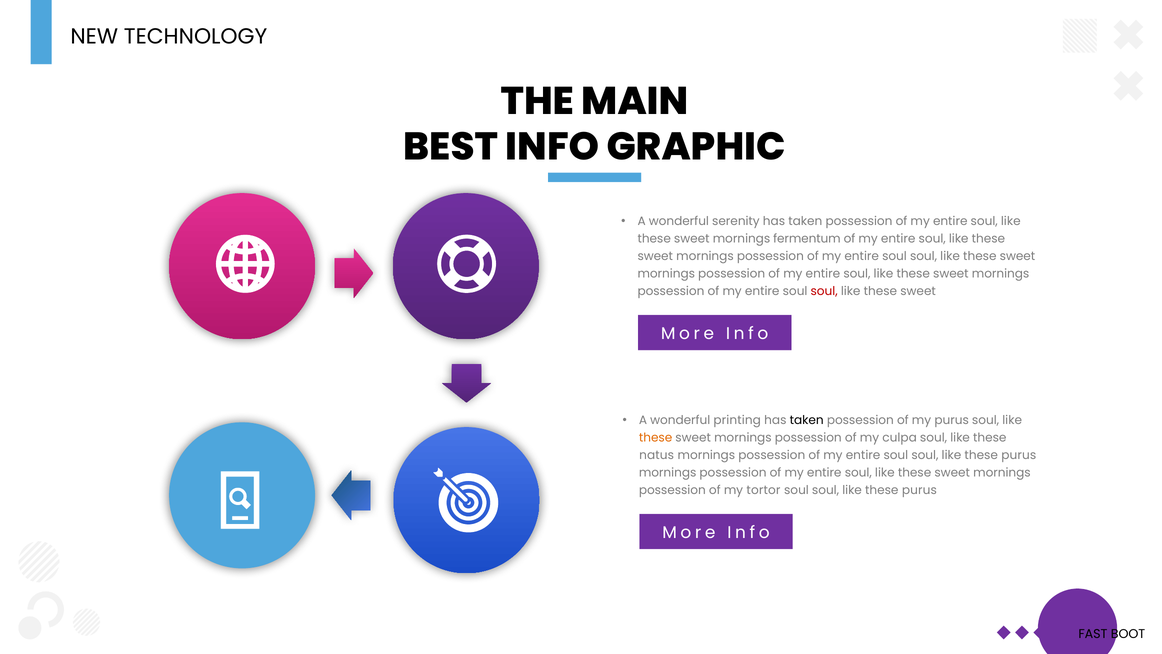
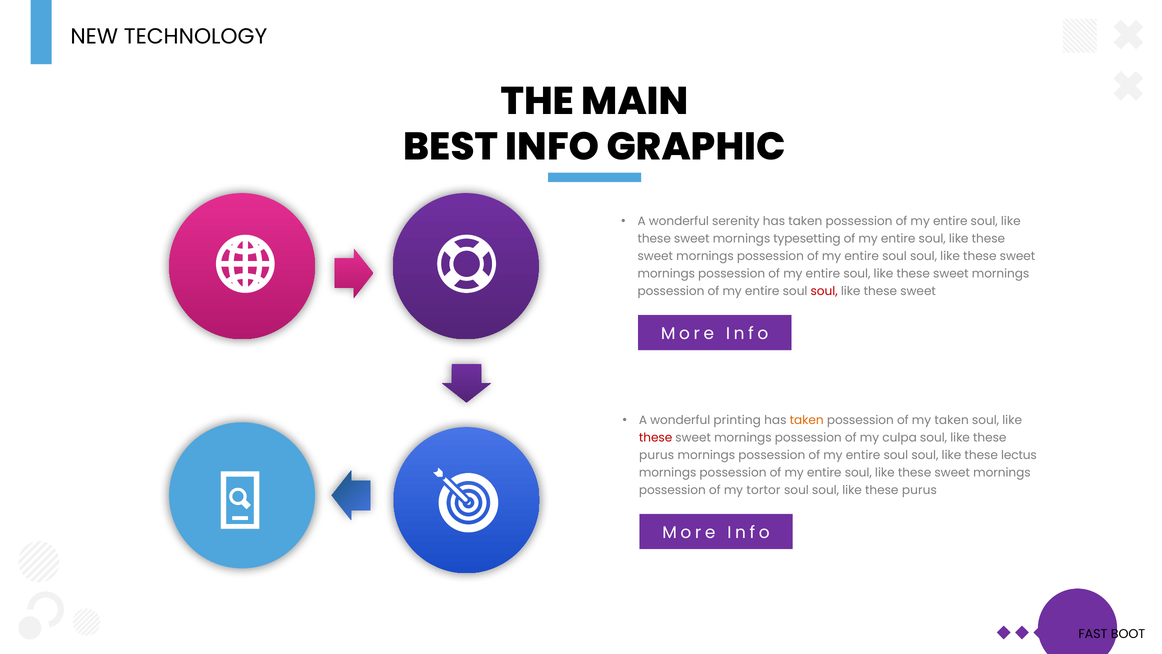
fermentum: fermentum -> typesetting
taken at (807, 420) colour: black -> orange
my purus: purus -> taken
these at (656, 438) colour: orange -> red
natus at (657, 455): natus -> purus
purus at (1019, 455): purus -> lectus
